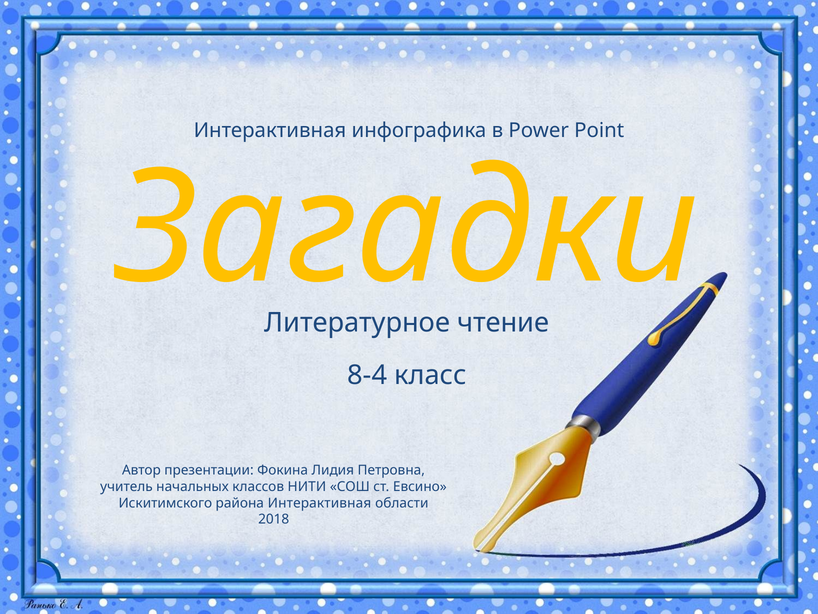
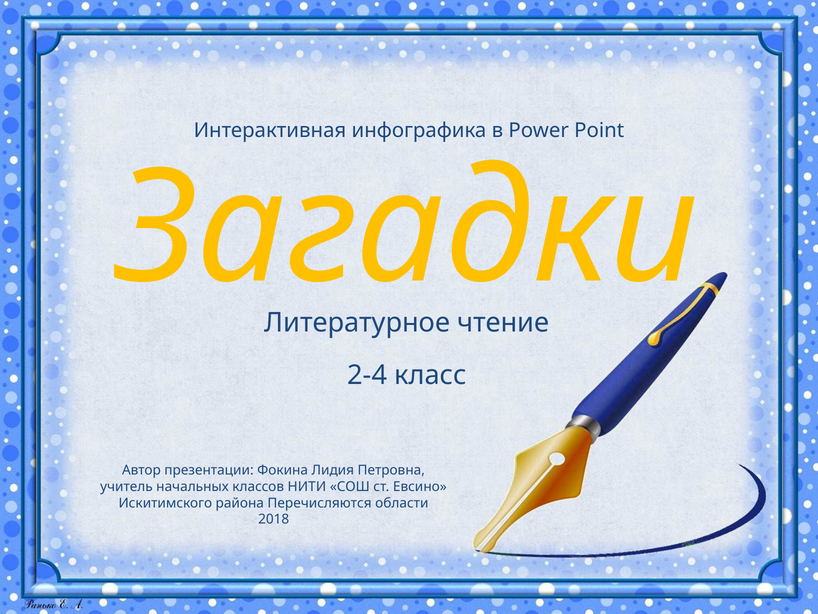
8-4: 8-4 -> 2-4
района Интерактивная: Интерактивная -> Перечисляются
